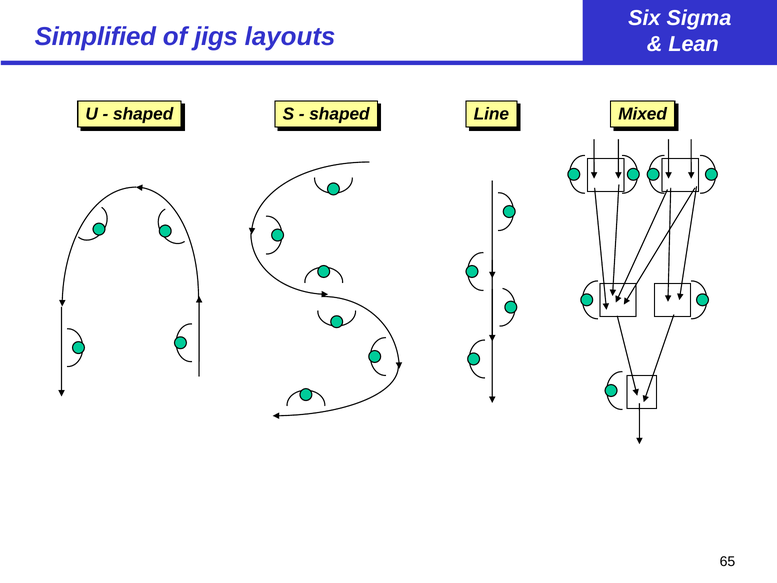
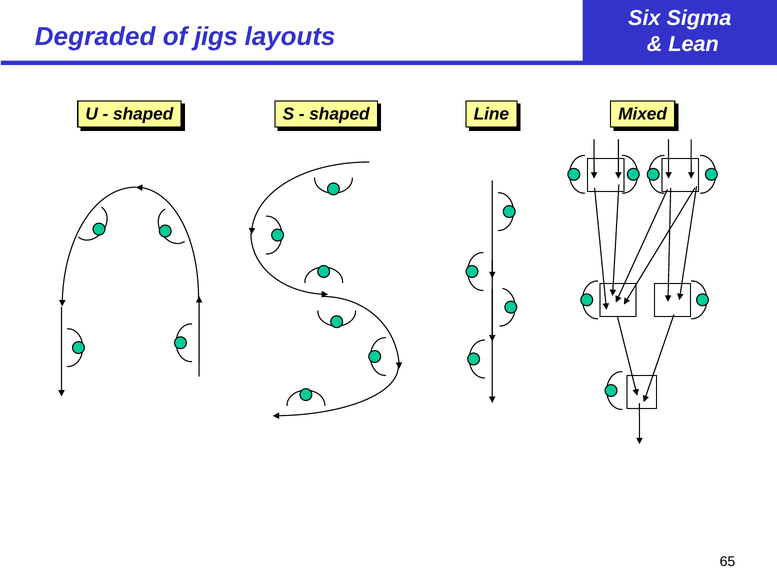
Simplified: Simplified -> Degraded
